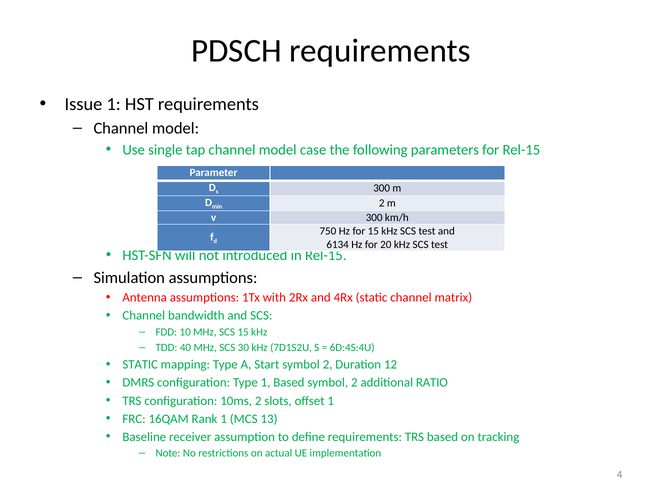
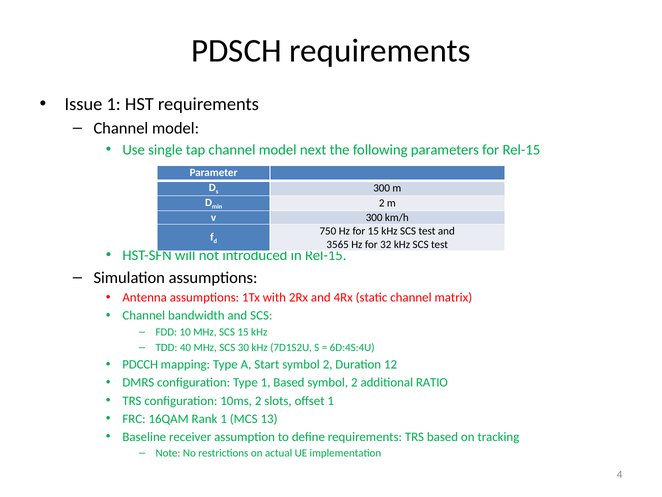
case: case -> next
6134: 6134 -> 3565
20: 20 -> 32
STATIC at (140, 364): STATIC -> PDCCH
